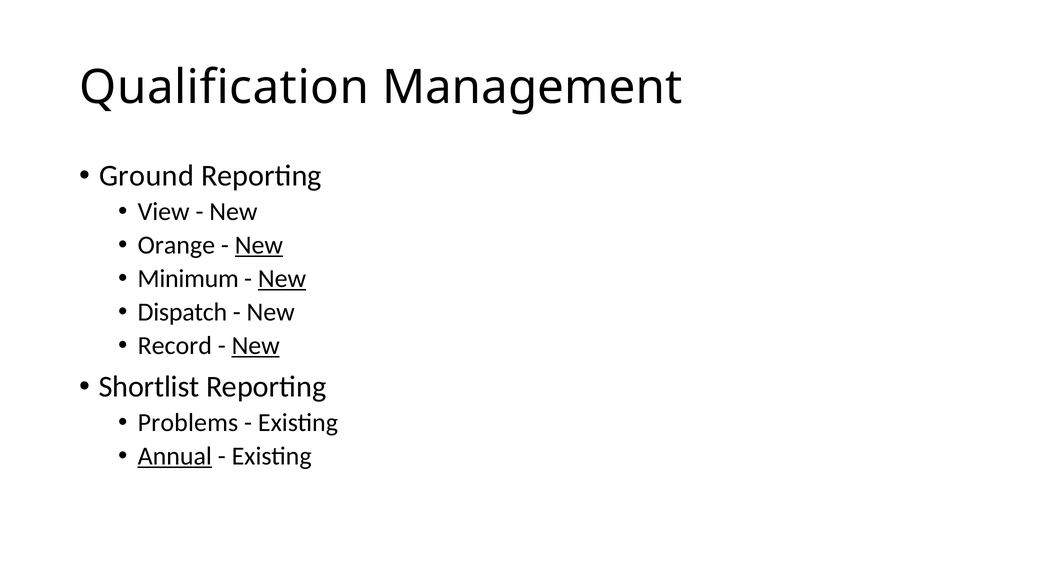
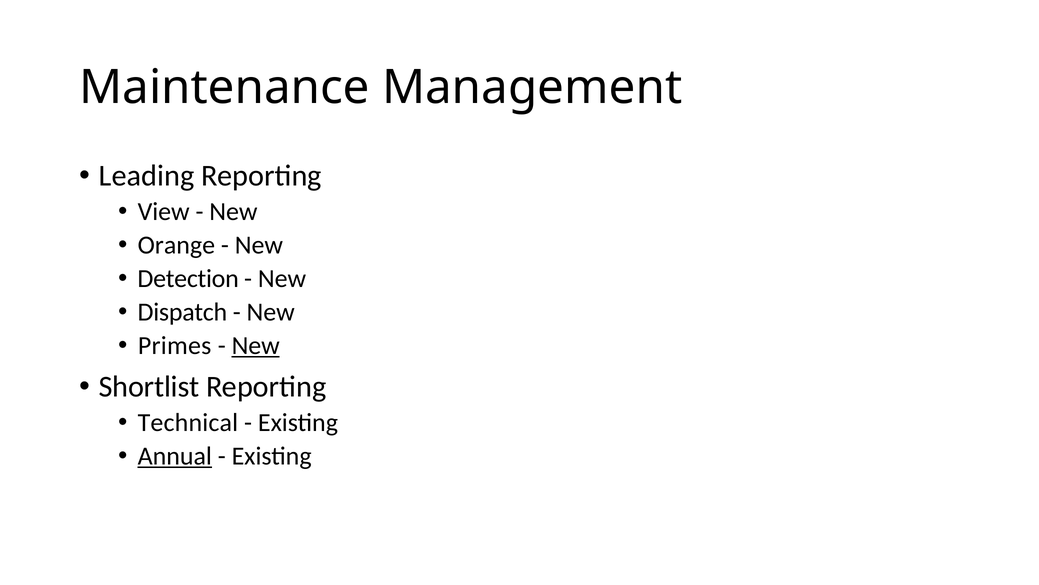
Qualification: Qualification -> Maintenance
Ground: Ground -> Leading
New at (259, 245) underline: present -> none
Minimum: Minimum -> Detection
New at (282, 278) underline: present -> none
Record: Record -> Primes
Problems: Problems -> Technical
